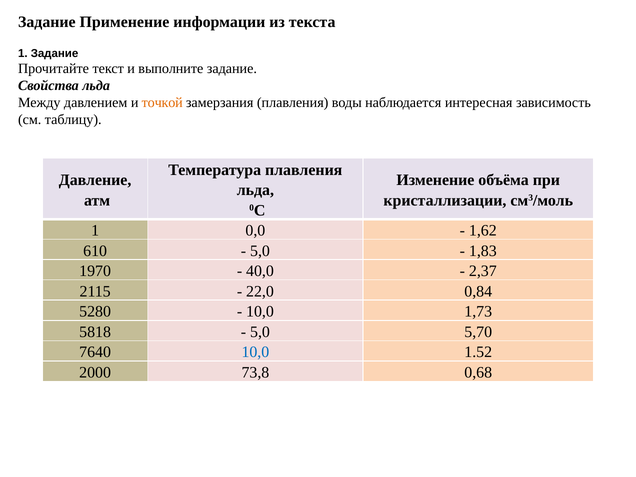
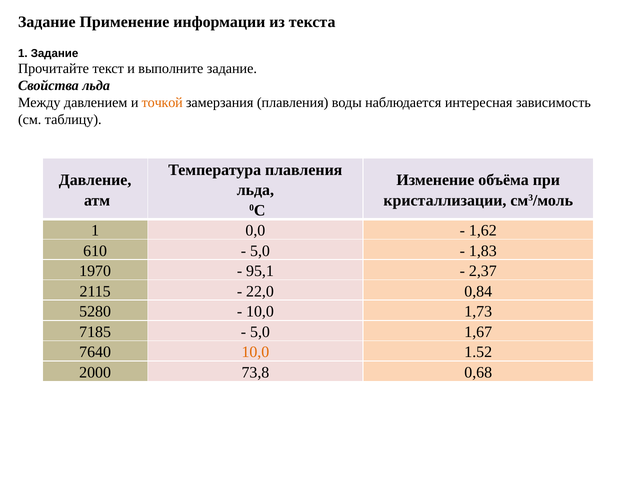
40,0: 40,0 -> 95,1
5818: 5818 -> 7185
5,70: 5,70 -> 1,67
10,0 at (255, 352) colour: blue -> orange
